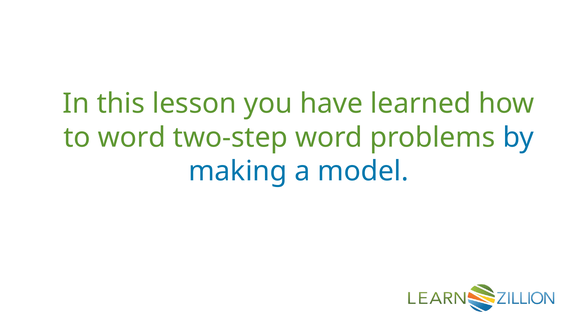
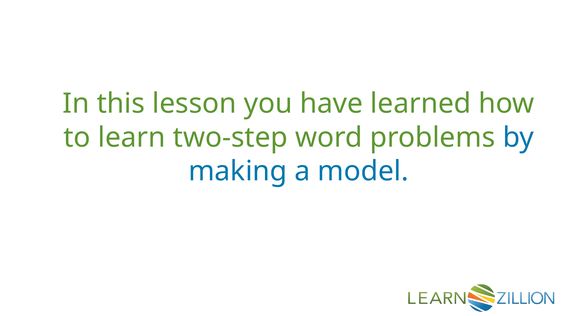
to word: word -> learn
